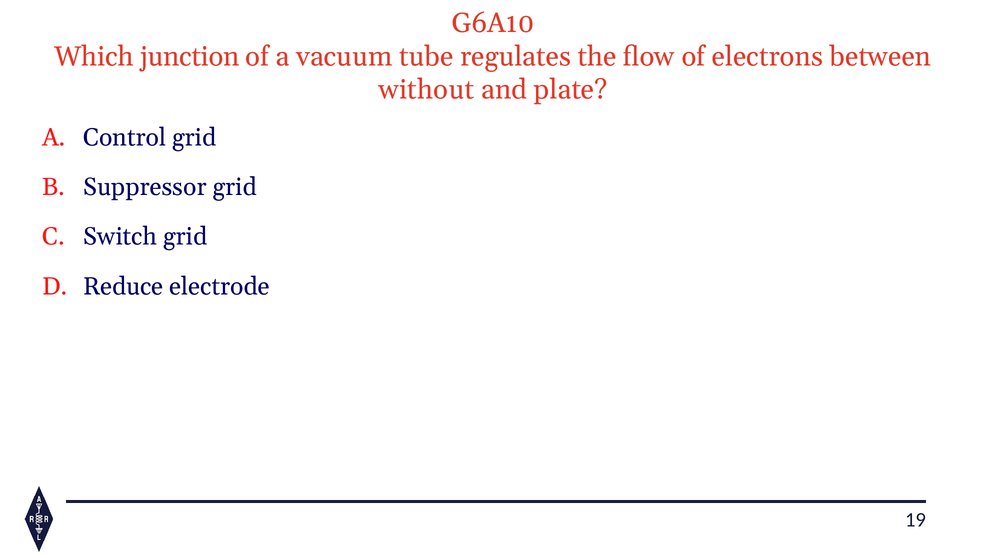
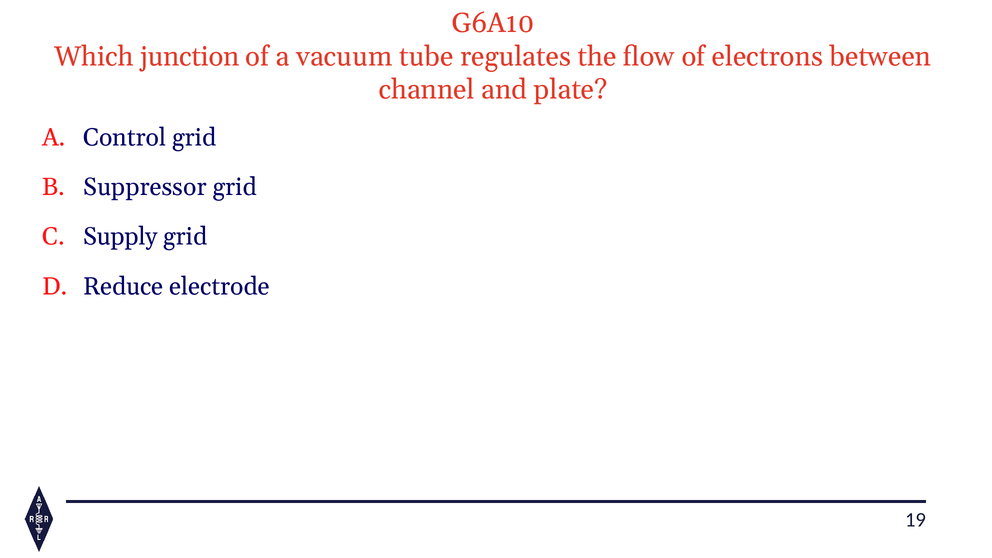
without: without -> channel
Switch: Switch -> Supply
